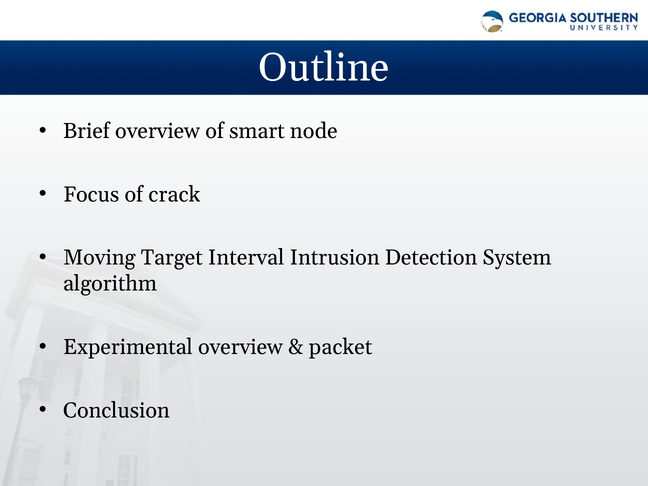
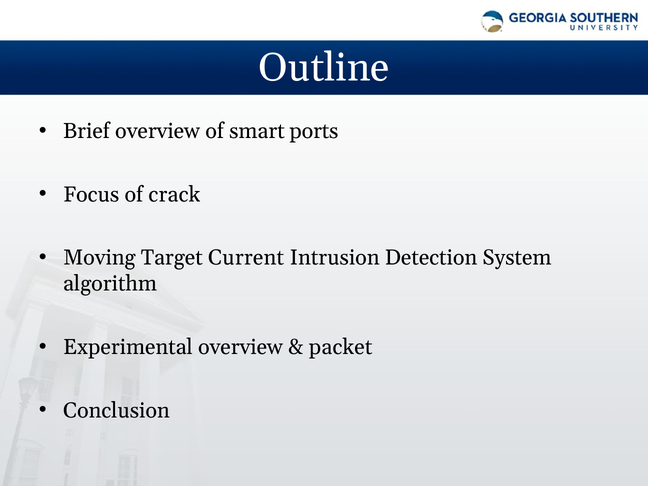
node: node -> ports
Interval: Interval -> Current
